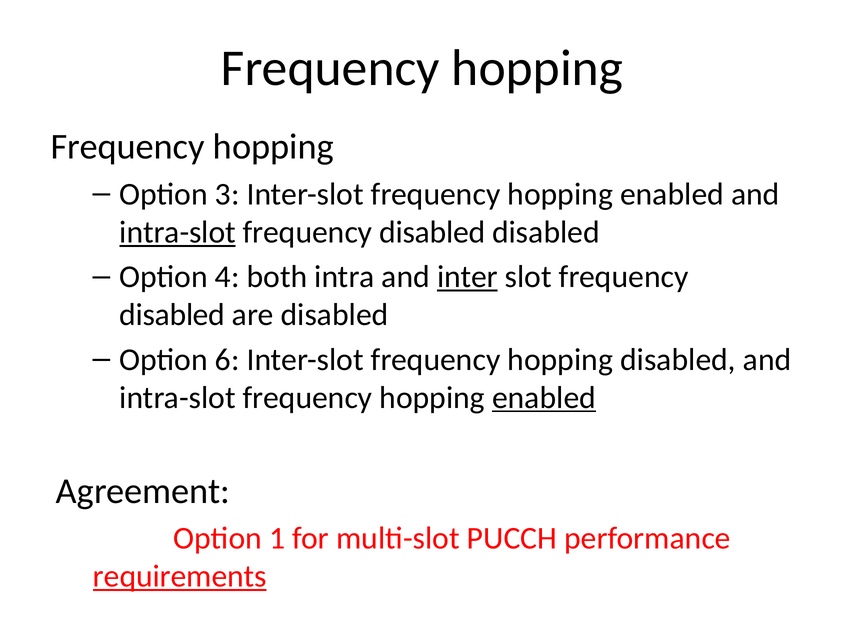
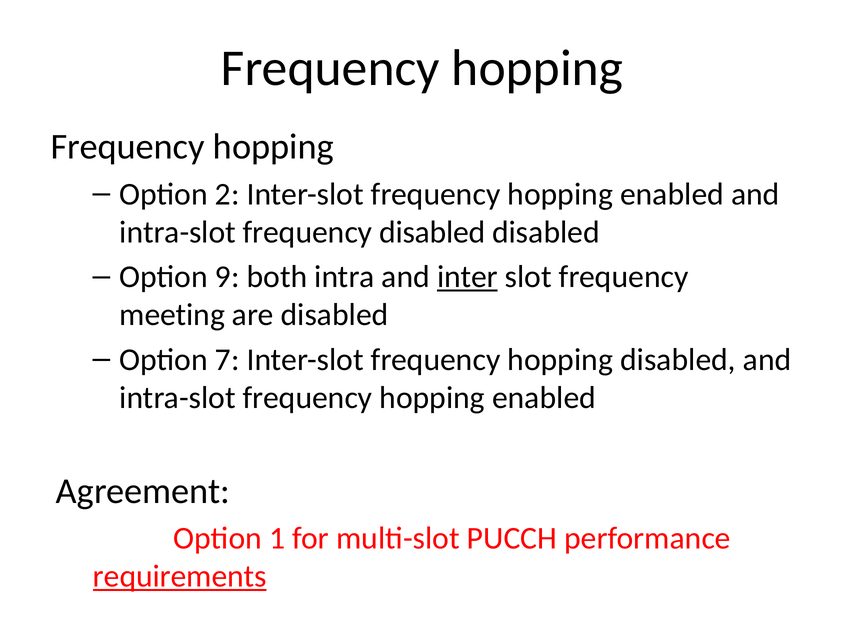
3: 3 -> 2
intra-slot at (178, 232) underline: present -> none
4: 4 -> 9
disabled at (172, 315): disabled -> meeting
6: 6 -> 7
enabled at (544, 398) underline: present -> none
